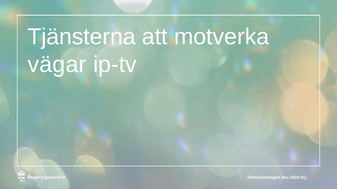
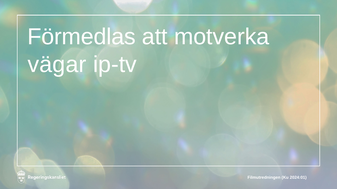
Tjänsterna: Tjänsterna -> Förmedlas
